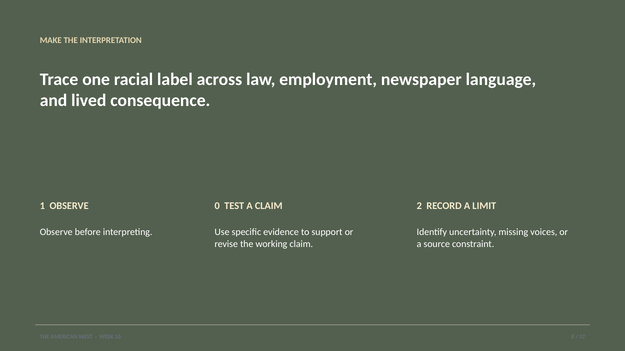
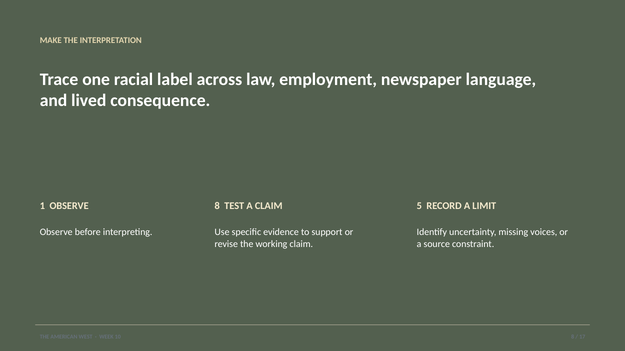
OBSERVE 0: 0 -> 8
2: 2 -> 5
